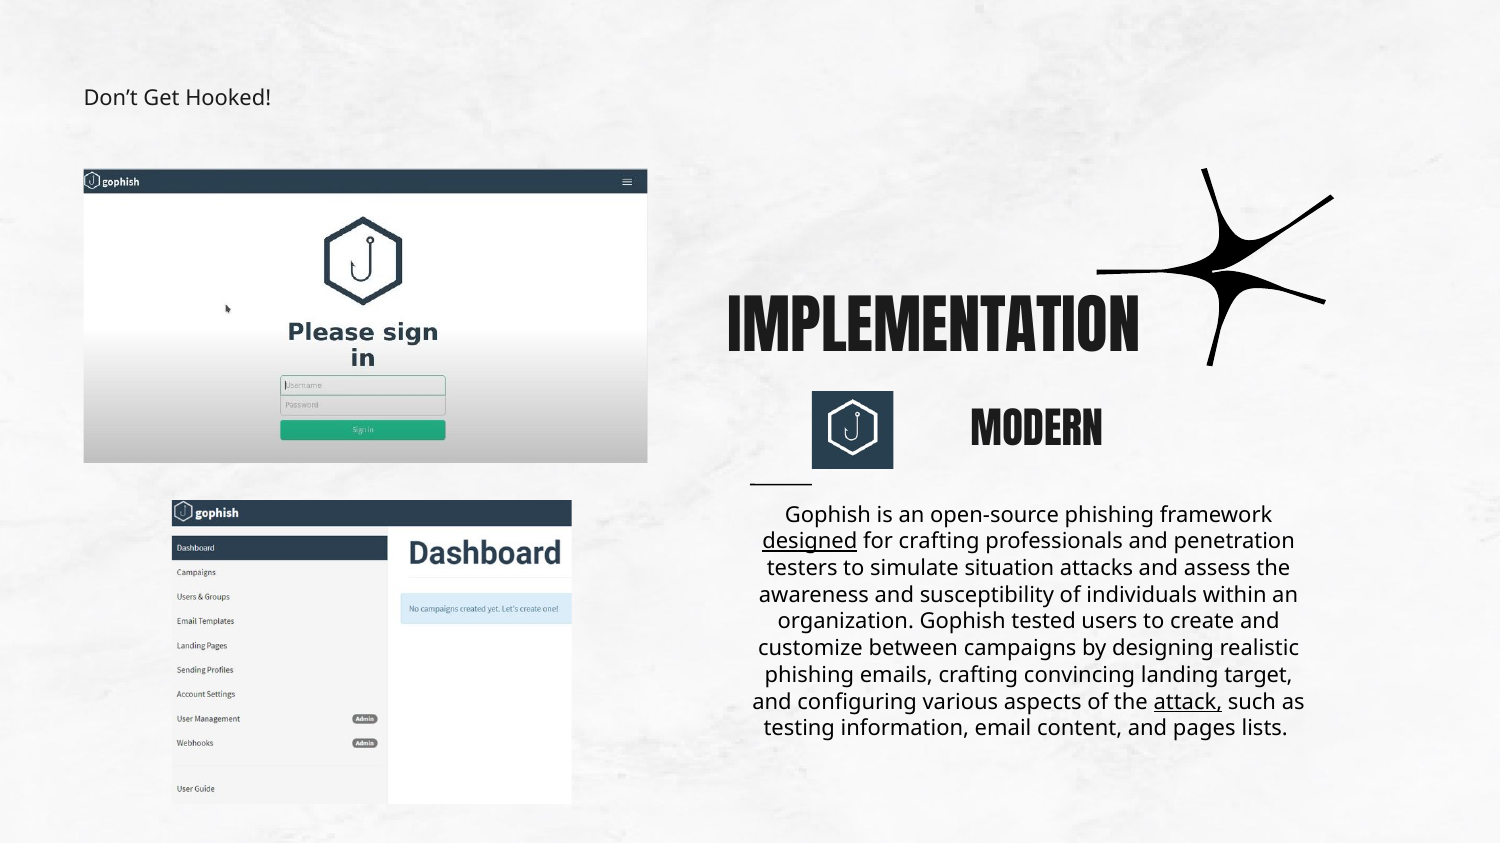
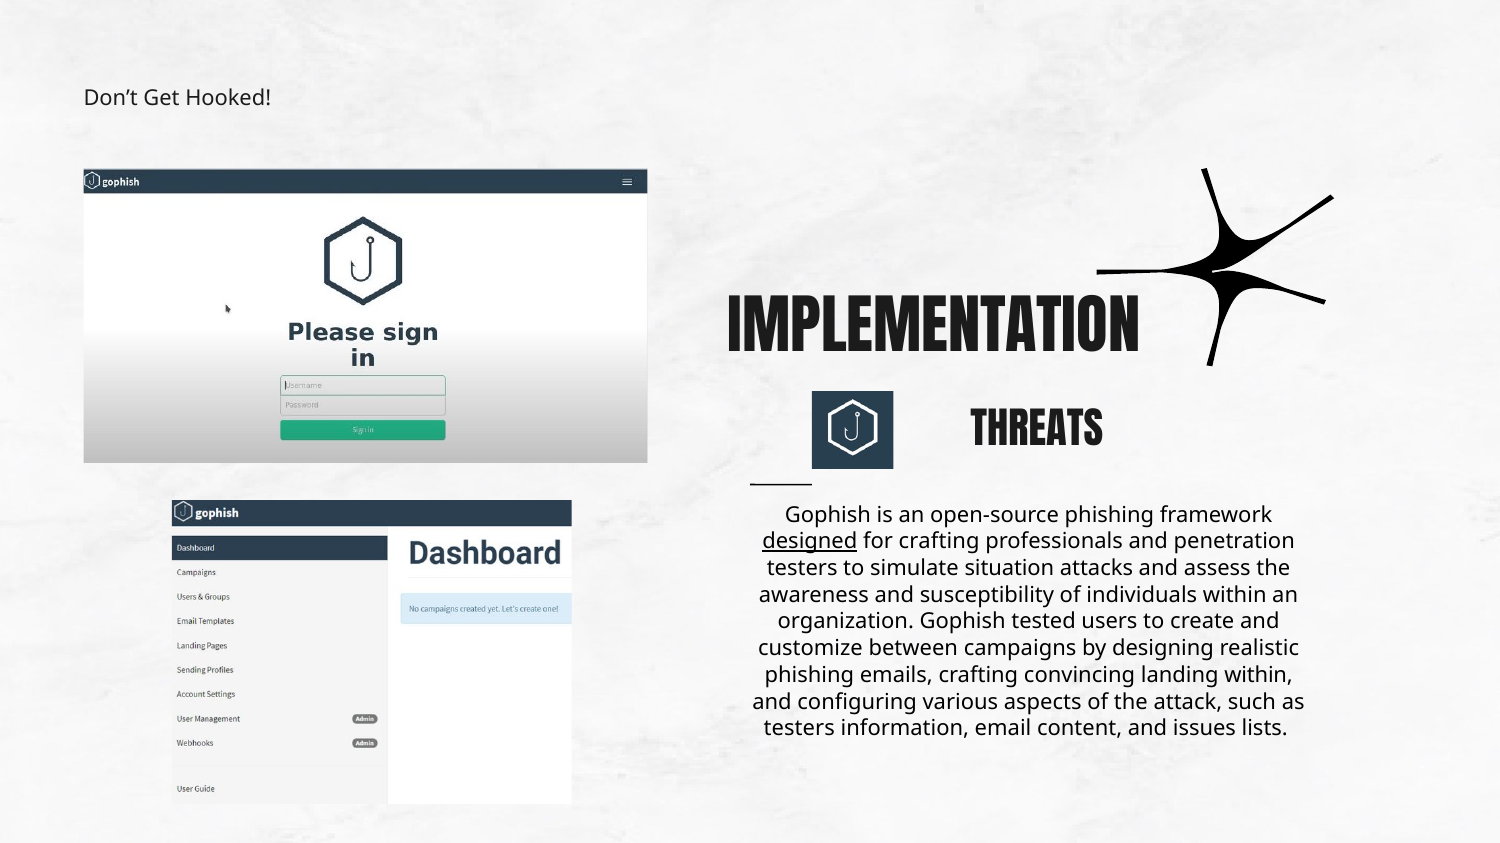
MODERN: MODERN -> THREATS
landing target: target -> within
attack underline: present -> none
testing at (799, 729): testing -> testers
pages: pages -> issues
